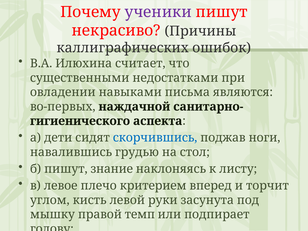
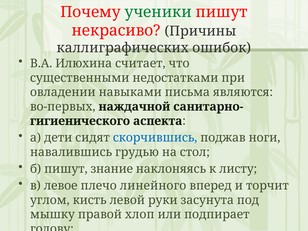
ученики colour: purple -> green
критерием: критерием -> линейного
темп: темп -> хлоп
